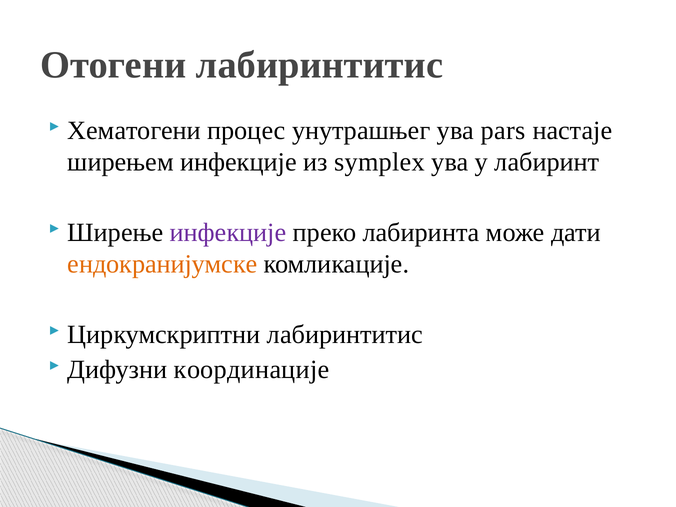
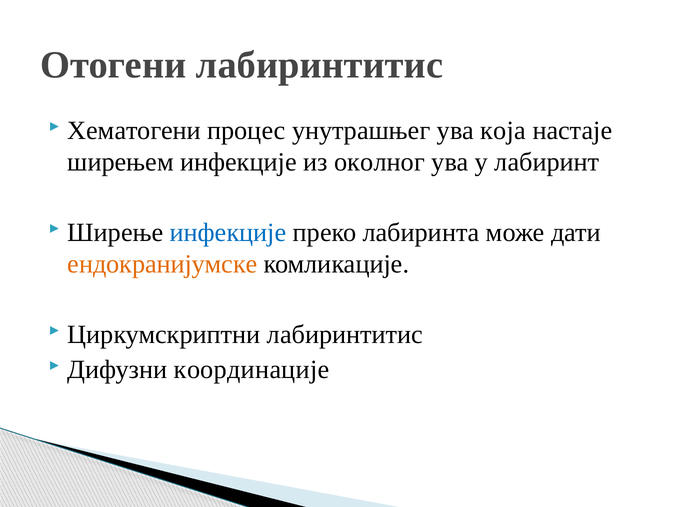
pars: pars -> која
symplex: symplex -> околног
инфекције at (228, 232) colour: purple -> blue
